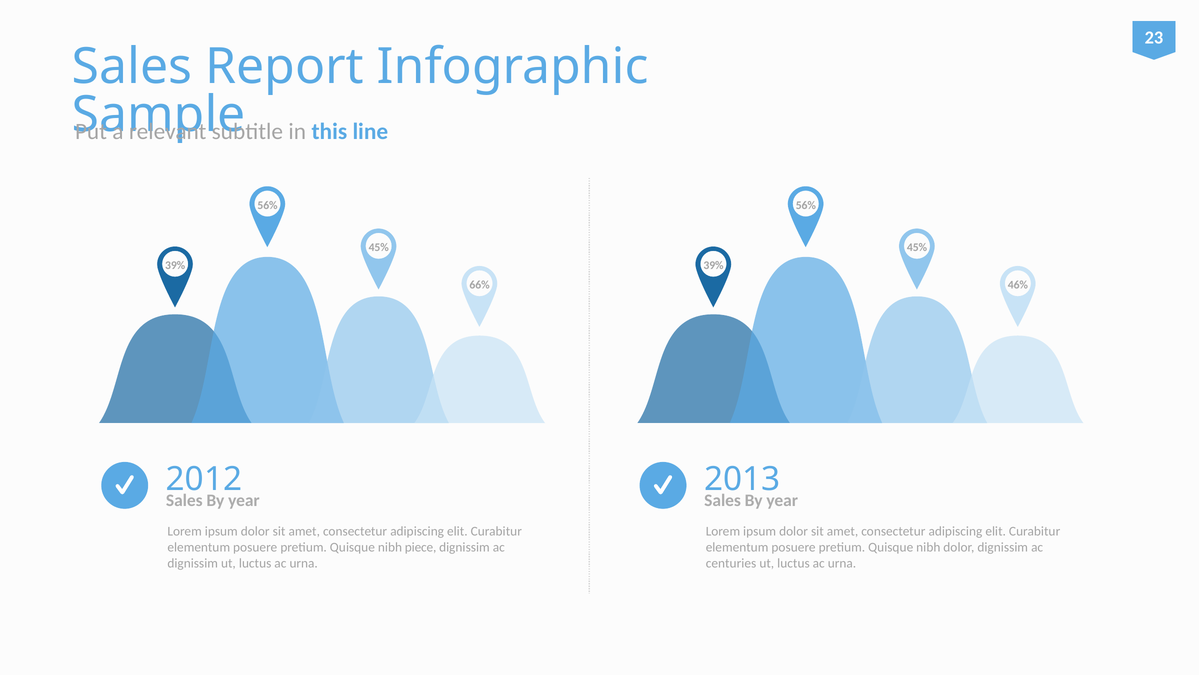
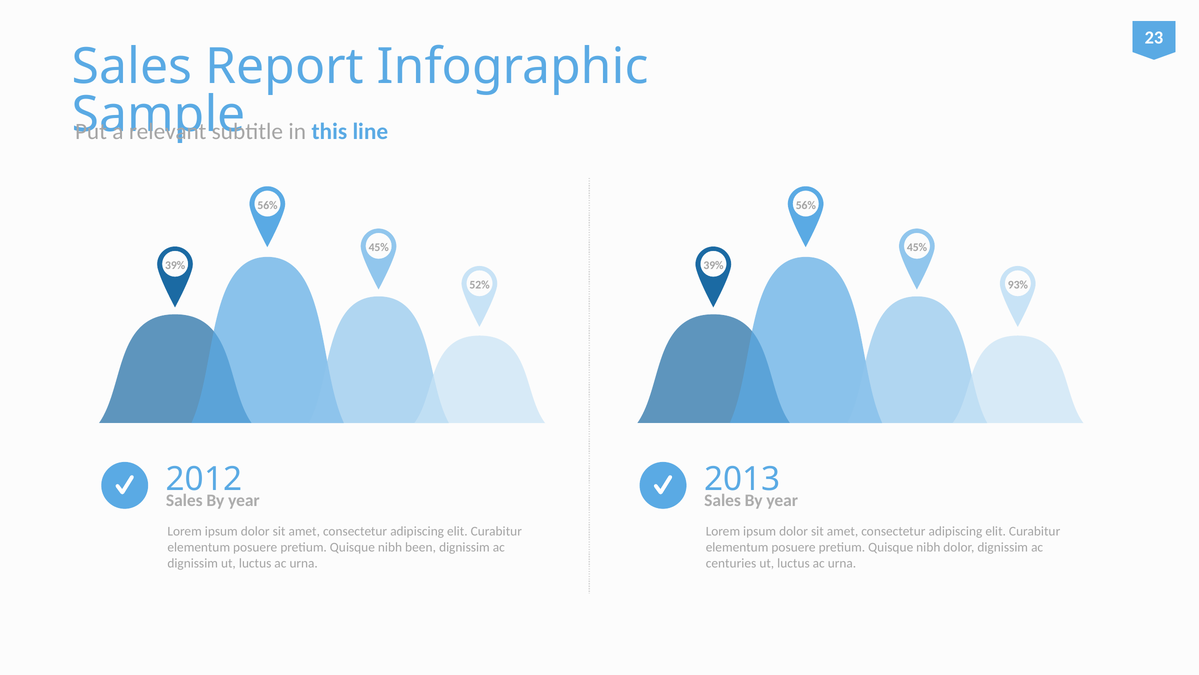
66%: 66% -> 52%
46%: 46% -> 93%
piece: piece -> been
